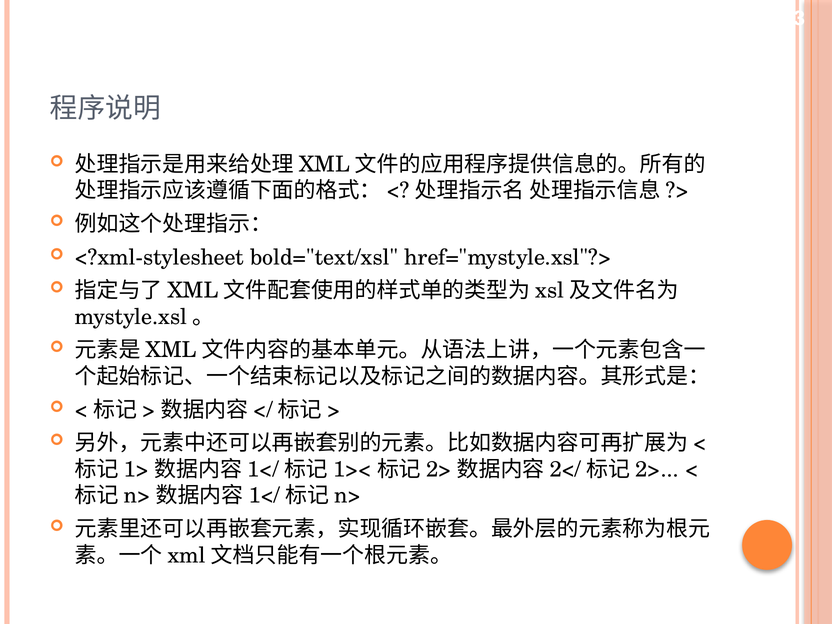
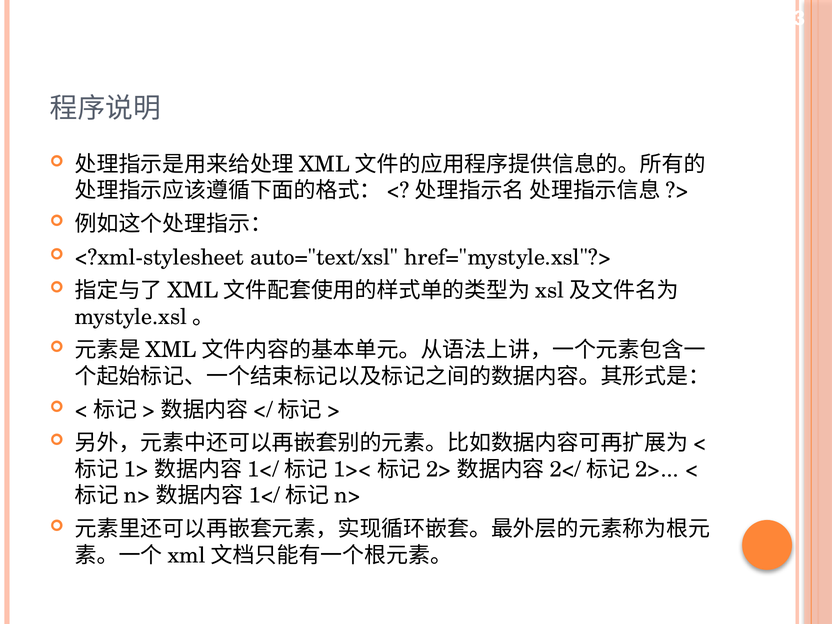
bold="text/xsl: bold="text/xsl -> auto="text/xsl
